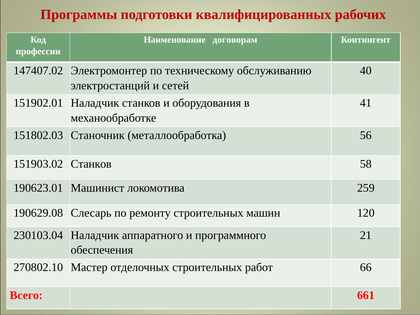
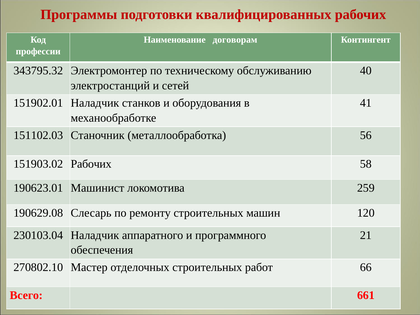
147407.02: 147407.02 -> 343795.32
151802.03: 151802.03 -> 151102.03
151903.02 Станков: Станков -> Рабочих
